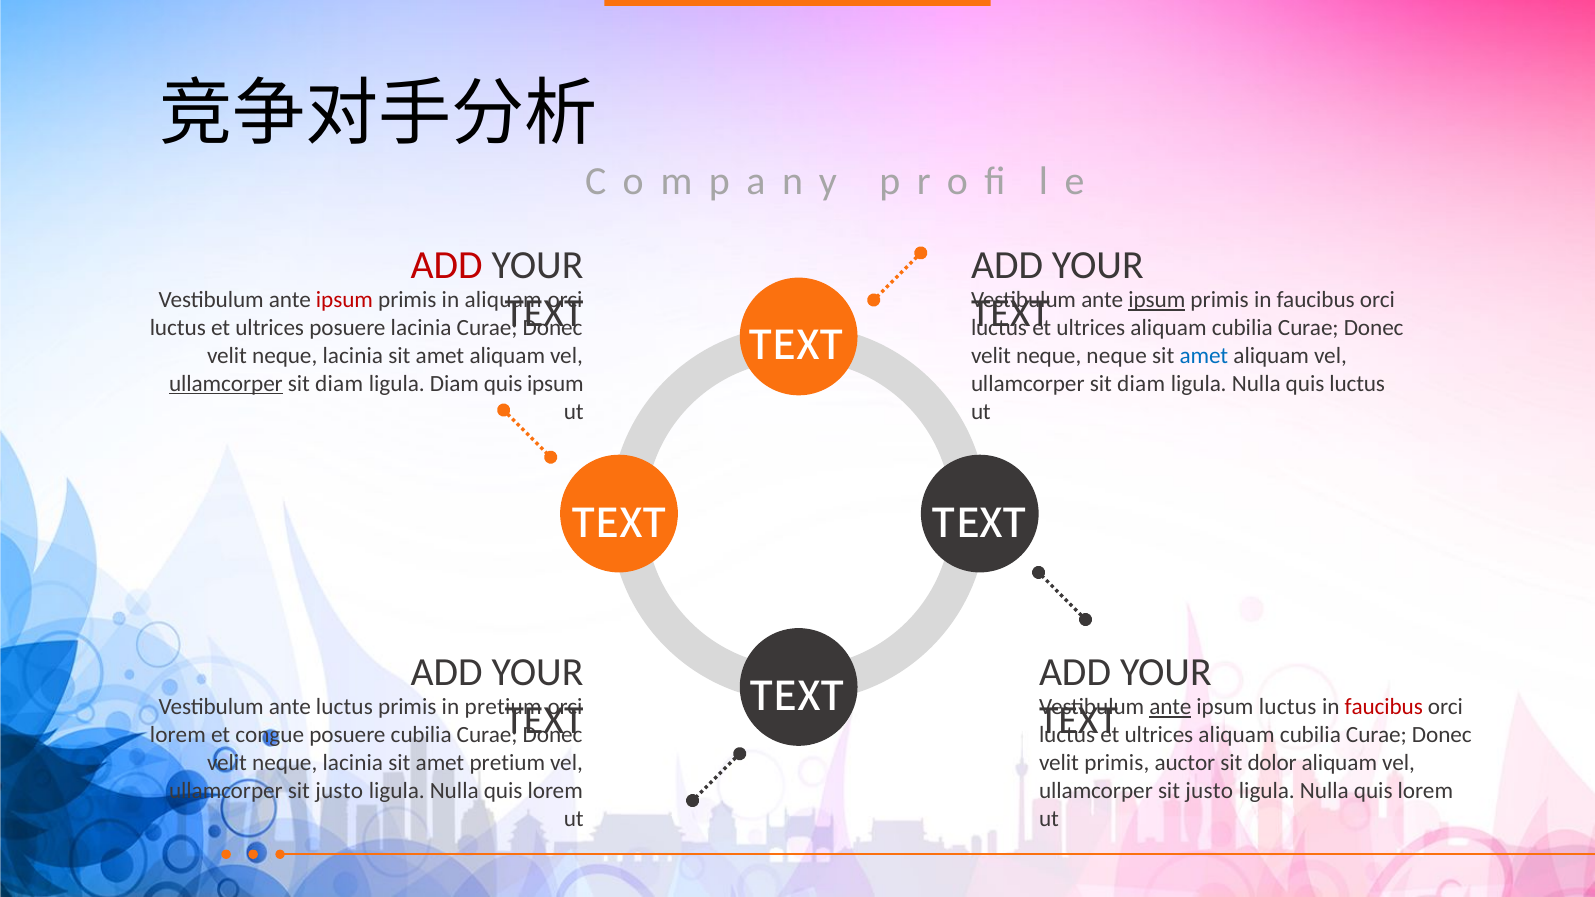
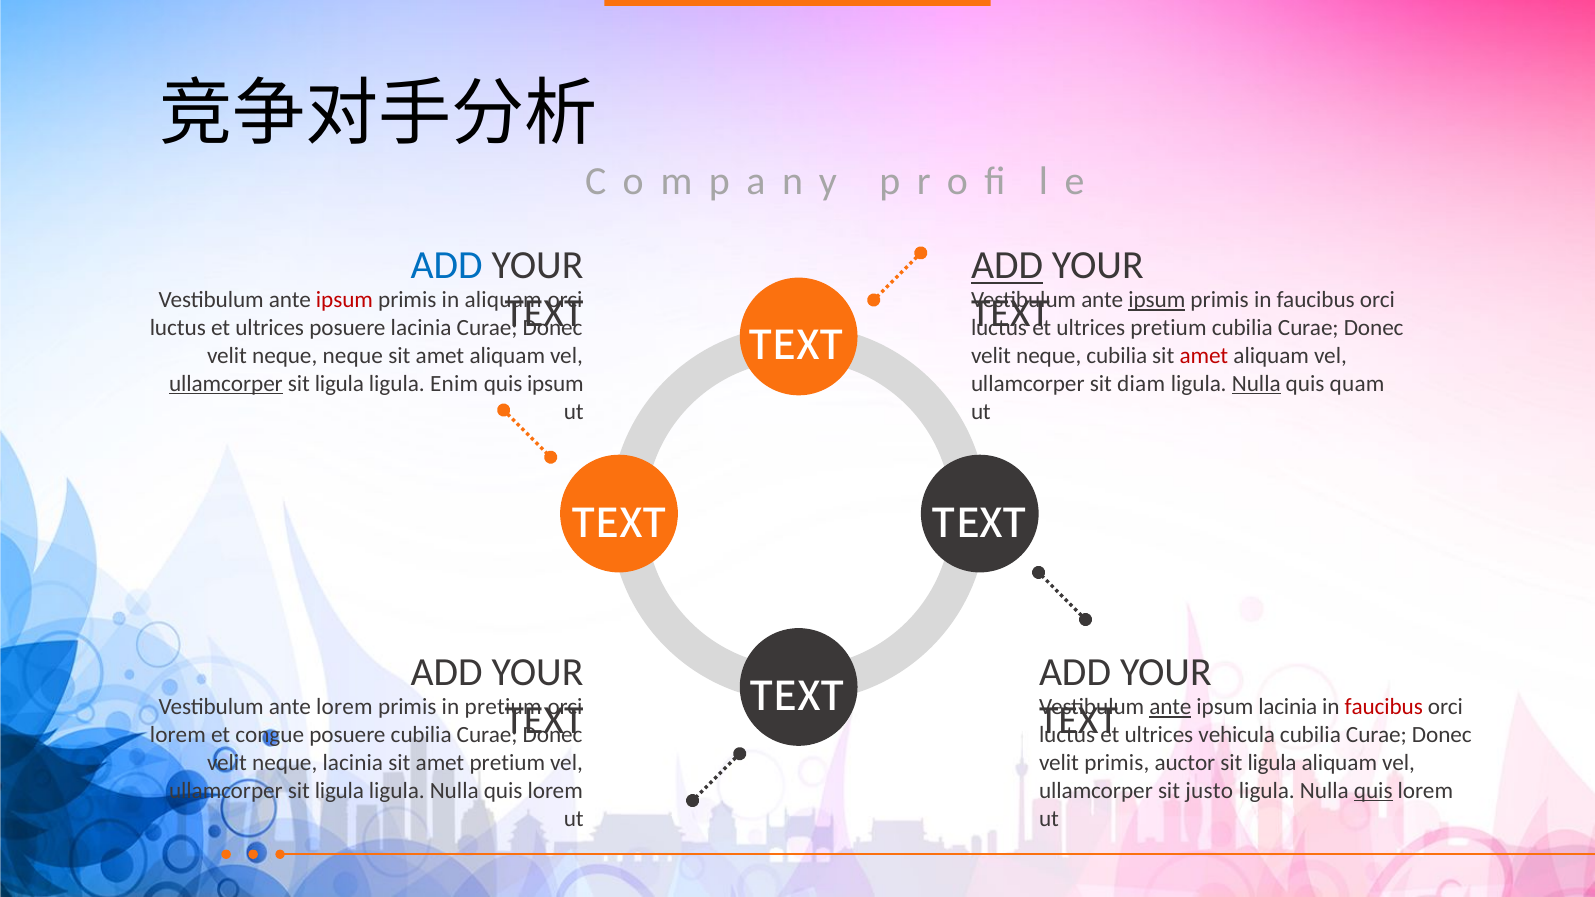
ADD at (447, 266) colour: red -> blue
ADD at (1007, 266) underline: none -> present
aliquam at (1168, 328): aliquam -> pretium
lacinia at (353, 356): lacinia -> neque
neque neque: neque -> cubilia
amet at (1204, 356) colour: blue -> red
diam at (339, 384): diam -> ligula
ligula Diam: Diam -> Enim
Nulla at (1256, 384) underline: none -> present
quis luctus: luctus -> quam
ante luctus: luctus -> lorem
ipsum luctus: luctus -> lacinia
aliquam at (1237, 735): aliquam -> vehicula
auctor sit dolor: dolor -> ligula
justo at (339, 791): justo -> ligula
quis at (1373, 791) underline: none -> present
